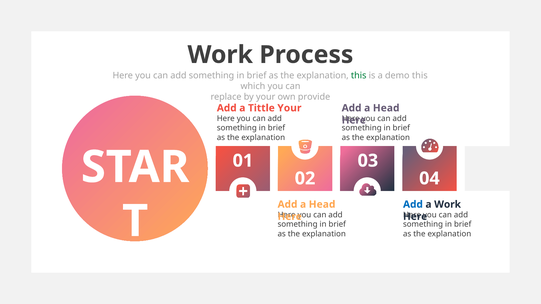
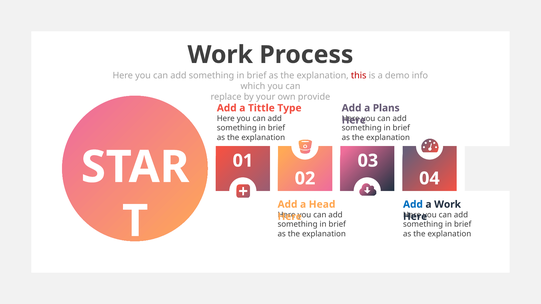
this at (359, 75) colour: green -> red
demo this: this -> info
Tittle Your: Your -> Type
Head at (386, 108): Head -> Plans
